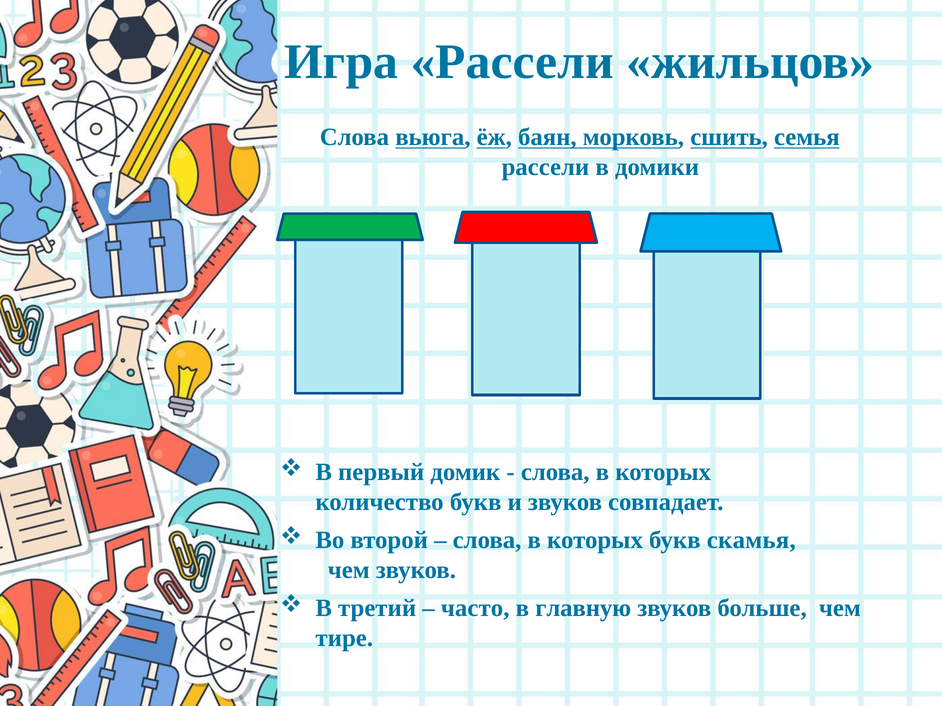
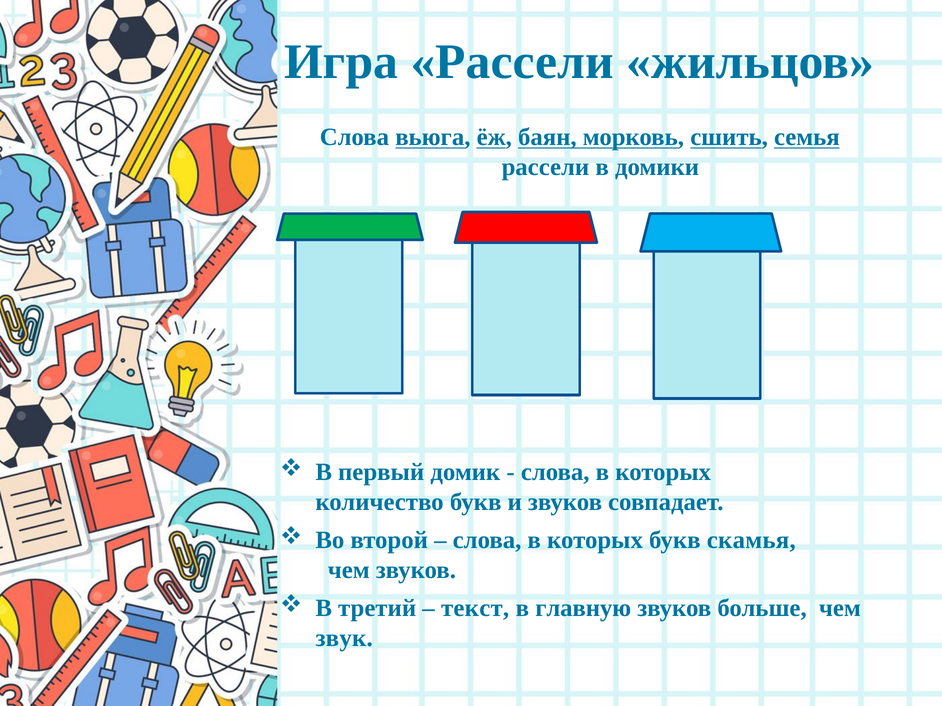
часто: часто -> текст
тире: тире -> звук
